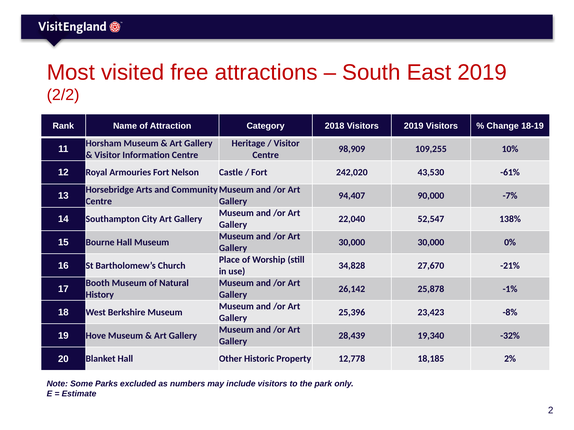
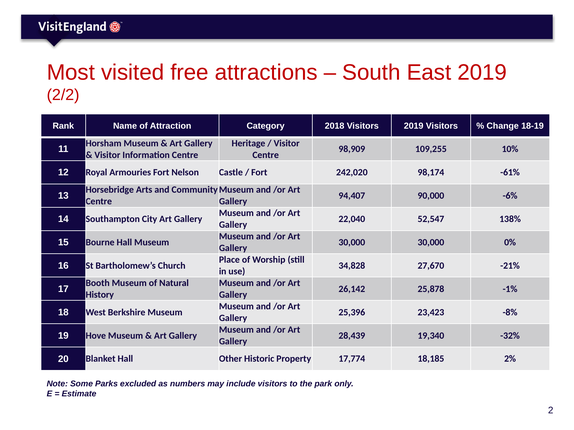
43,530: 43,530 -> 98,174
-7%: -7% -> -6%
12,778: 12,778 -> 17,774
